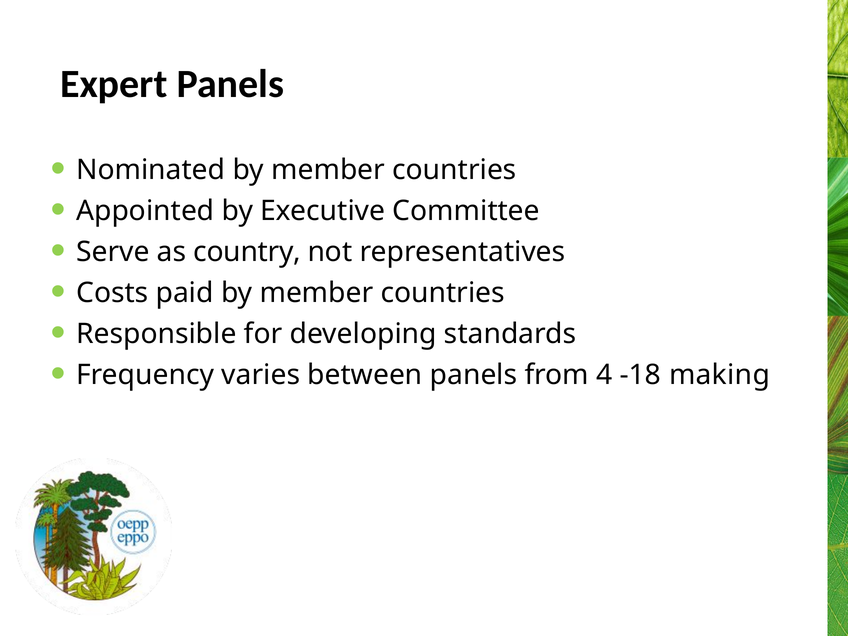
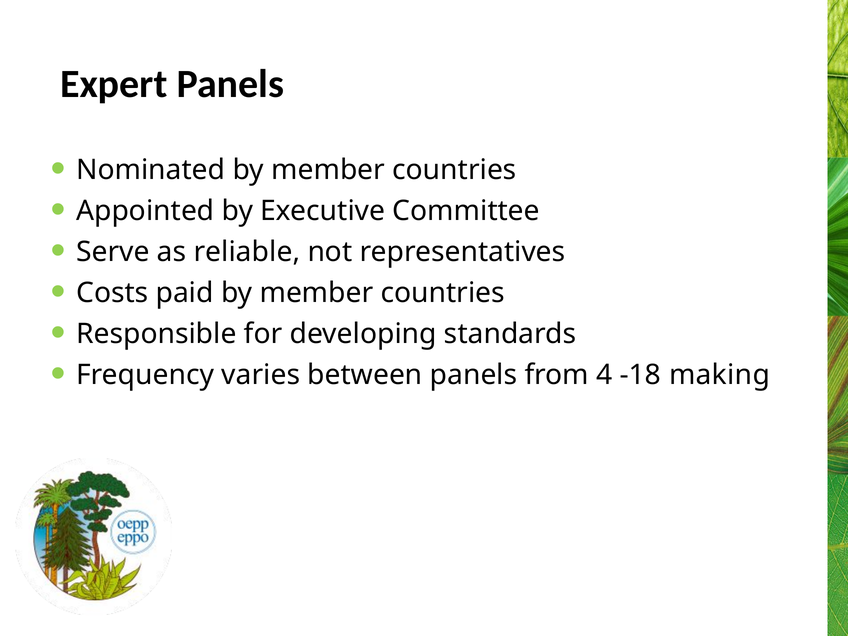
country: country -> reliable
